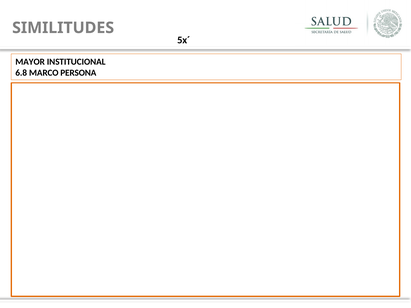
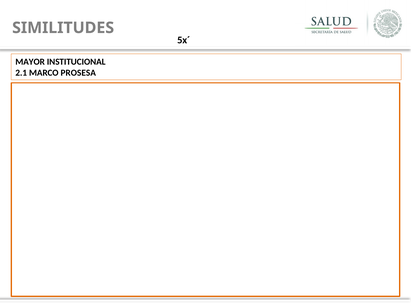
6.8: 6.8 -> 2.1
PERSONA: PERSONA -> PROSESA
